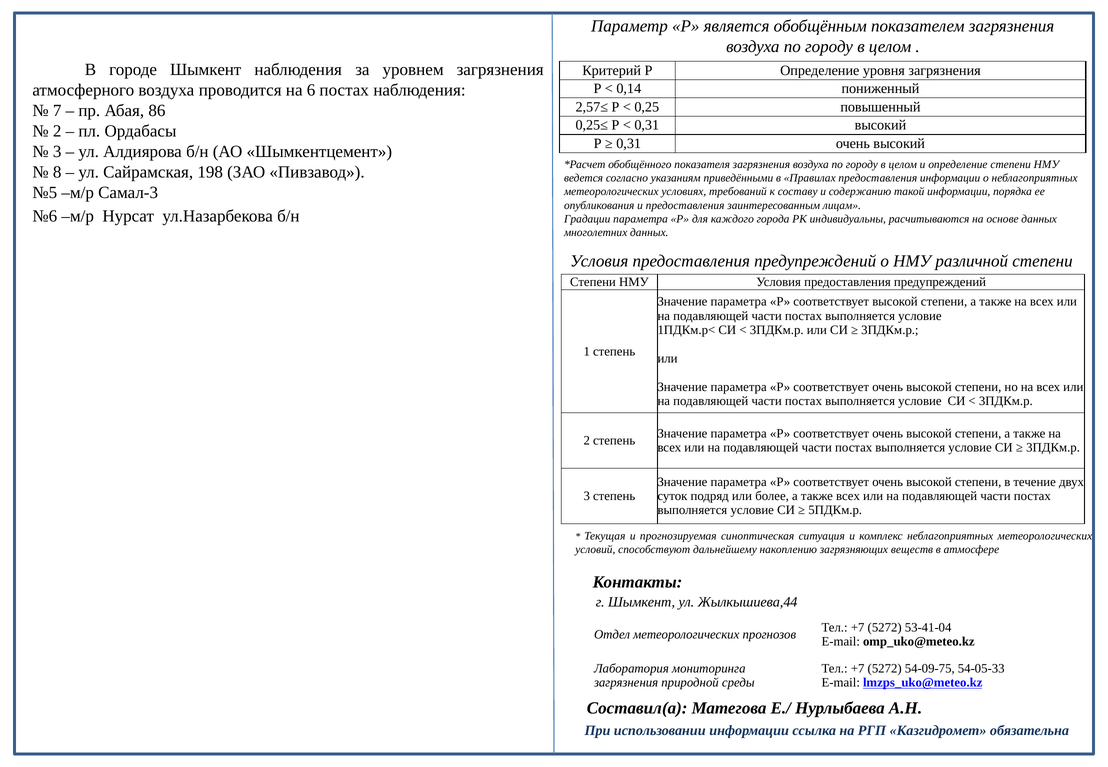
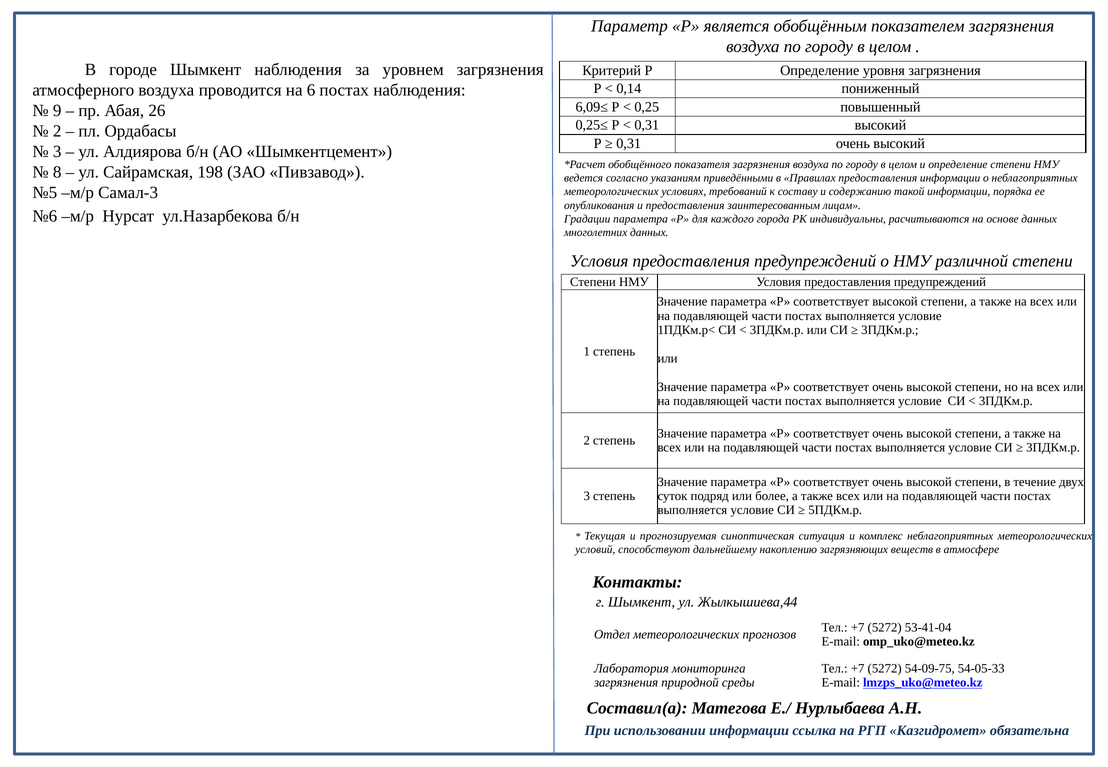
2,57≤: 2,57≤ -> 6,09≤
7: 7 -> 9
86: 86 -> 26
